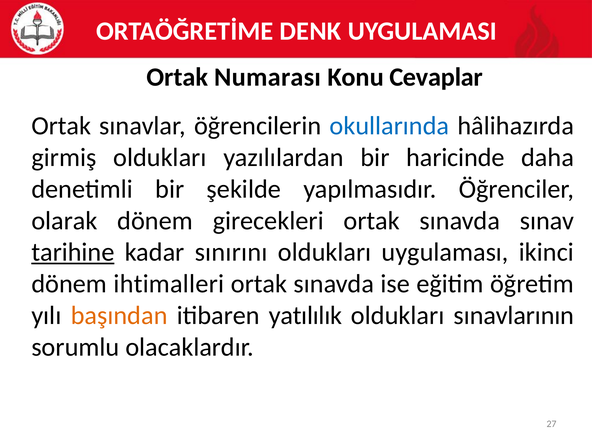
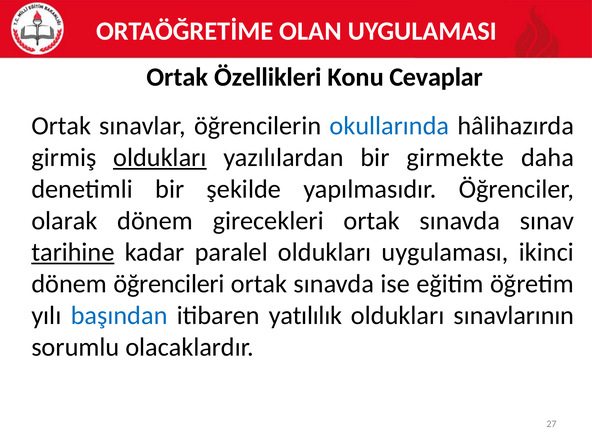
DENK: DENK -> OLAN
Numarası: Numarası -> Özellikleri
oldukları at (160, 158) underline: none -> present
haricinde: haricinde -> girmekte
sınırını: sınırını -> paralel
ihtimalleri: ihtimalleri -> öğrencileri
başından colour: orange -> blue
